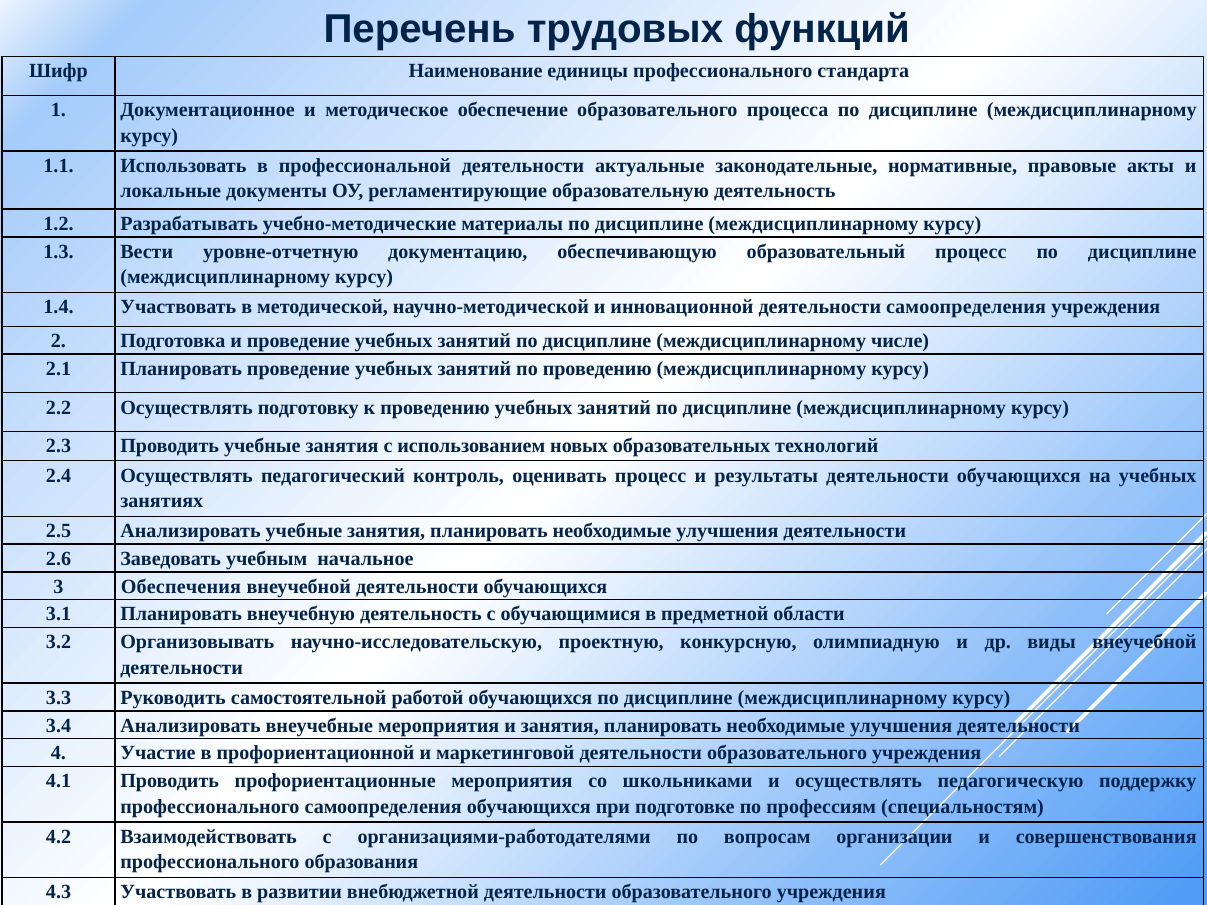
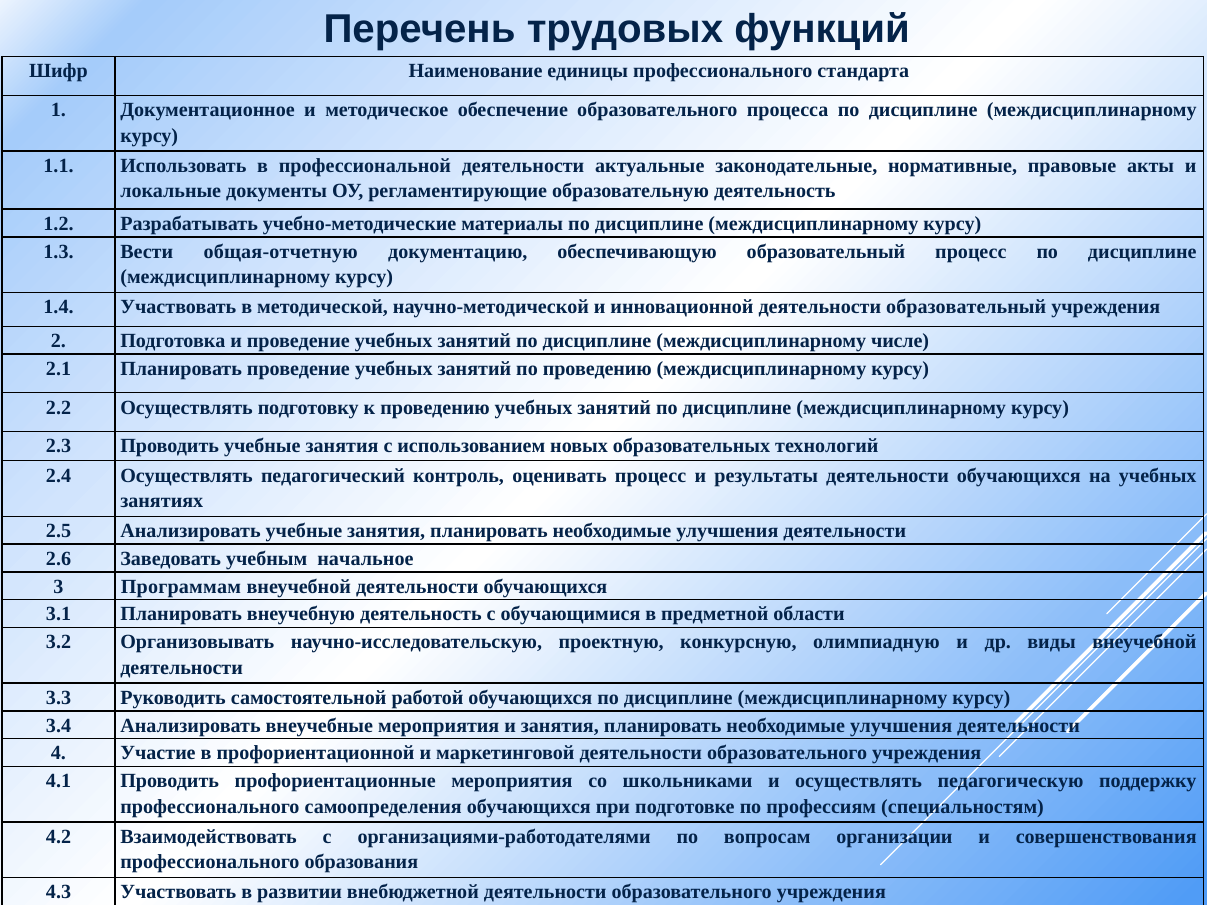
уровне-отчетную: уровне-отчетную -> общая-отчетную
деятельности самоопределения: самоопределения -> образовательный
Обеспечения: Обеспечения -> Программам
